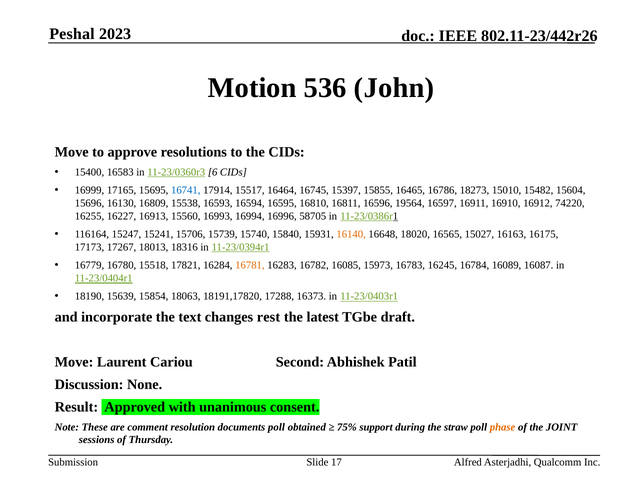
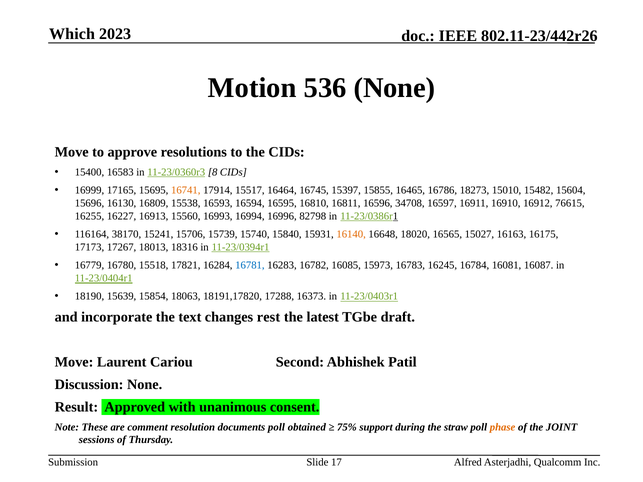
Peshal: Peshal -> Which
536 John: John -> None
6: 6 -> 8
16741 colour: blue -> orange
19564: 19564 -> 34708
74220: 74220 -> 76615
58705: 58705 -> 82798
15247: 15247 -> 38170
16781 colour: orange -> blue
16089: 16089 -> 16081
